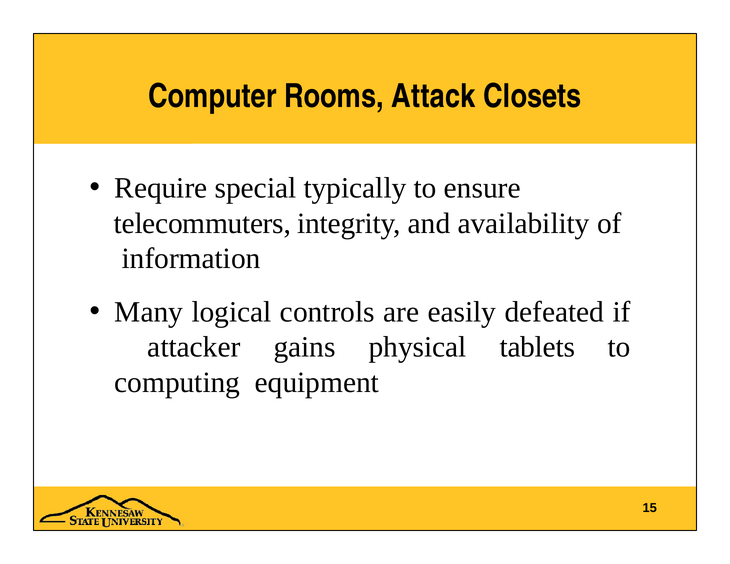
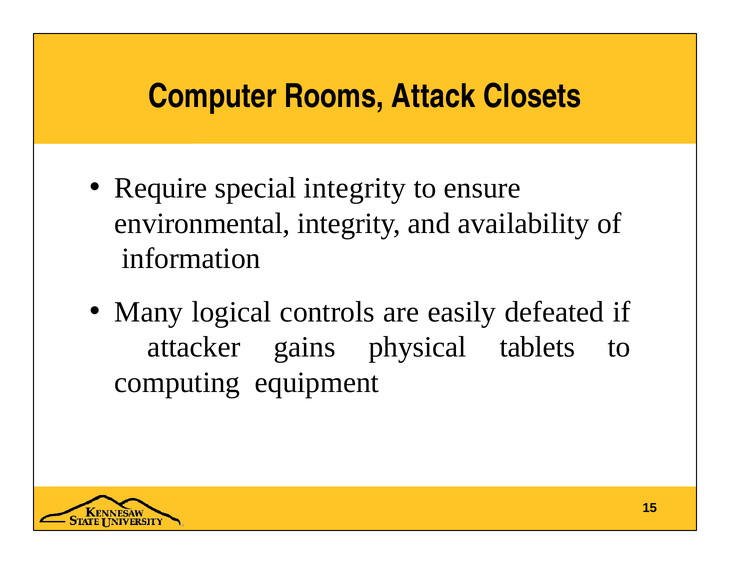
special typically: typically -> integrity
telecommuters: telecommuters -> environmental
